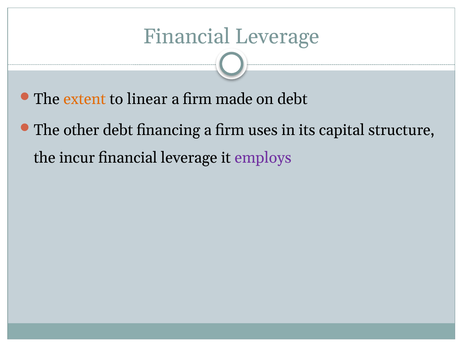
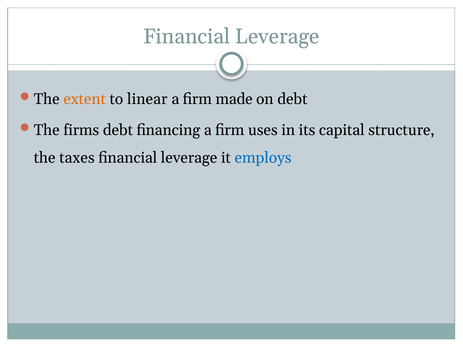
other: other -> firms
incur: incur -> taxes
employs colour: purple -> blue
